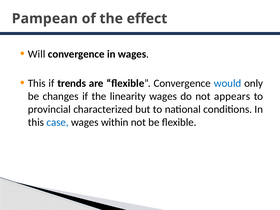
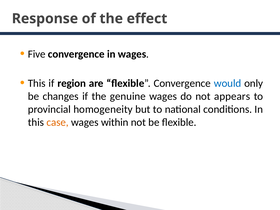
Pampean: Pampean -> Response
Will: Will -> Five
trends: trends -> region
linearity: linearity -> genuine
characterized: characterized -> homogeneity
case colour: blue -> orange
